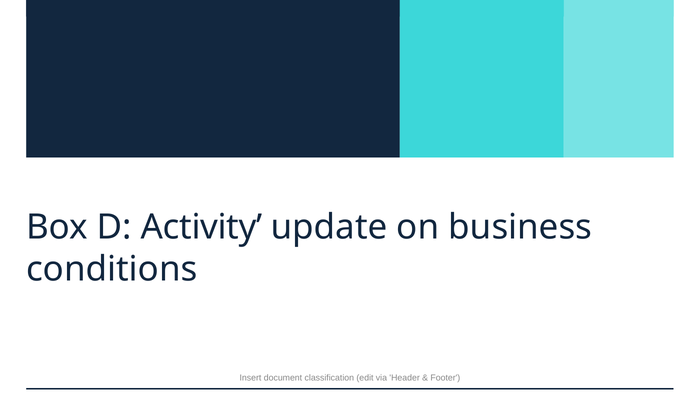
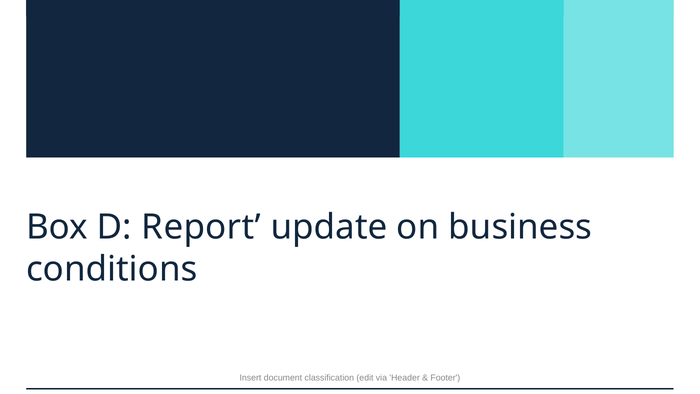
Activity: Activity -> Report
